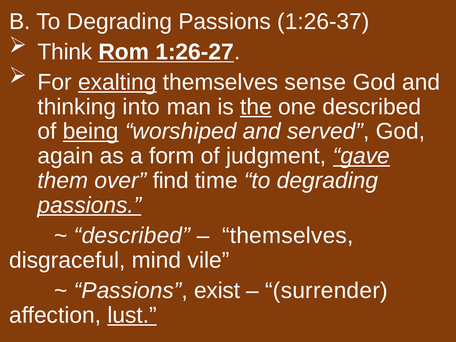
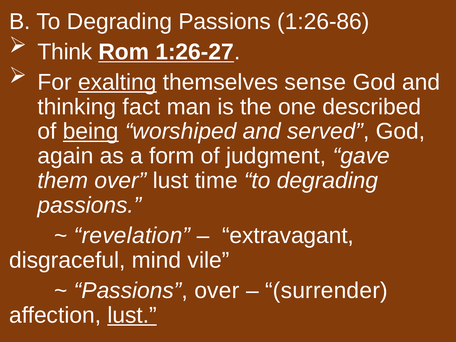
1:26-37: 1:26-37 -> 1:26-86
into: into -> fact
the underline: present -> none
gave underline: present -> none
over find: find -> lust
passions at (90, 205) underline: present -> none
described at (132, 236): described -> revelation
themselves at (288, 236): themselves -> extravagant
Passions exist: exist -> over
